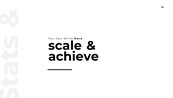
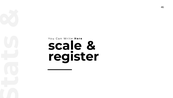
achieve: achieve -> register
